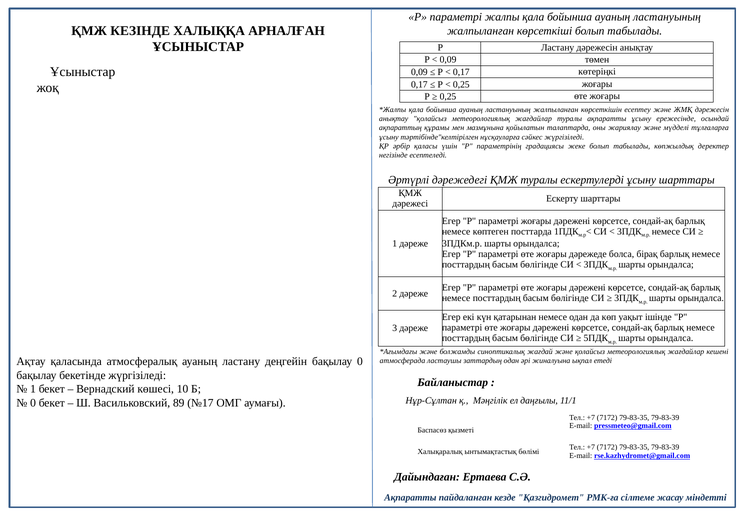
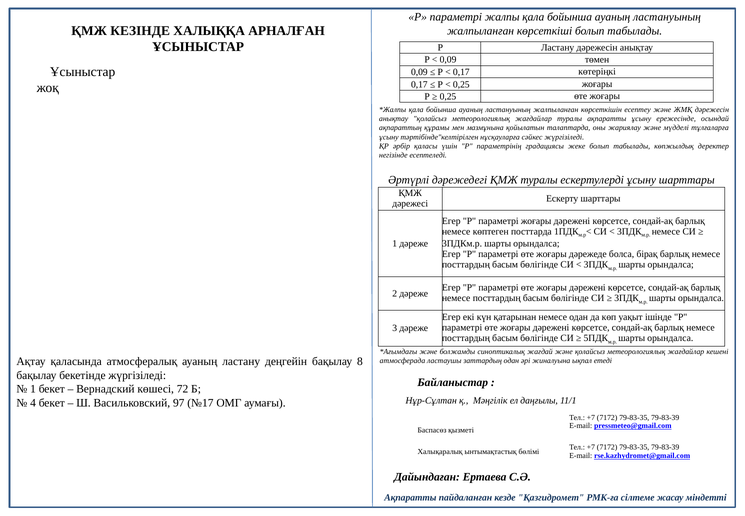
бақылау 0: 0 -> 8
10: 10 -> 72
0 at (33, 403): 0 -> 4
89: 89 -> 97
